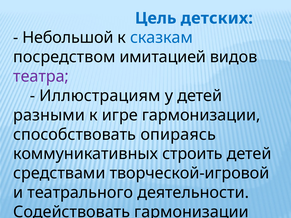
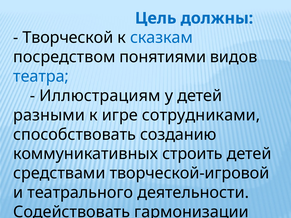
детских: детских -> должны
Небольшой: Небольшой -> Творческой
имитацией: имитацией -> понятиями
театра colour: purple -> blue
игре гармонизации: гармонизации -> сотрудниками
опираясь: опираясь -> созданию
